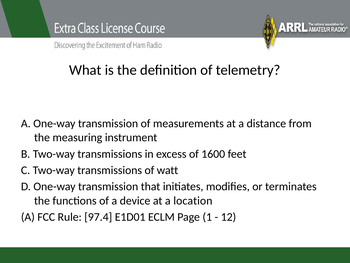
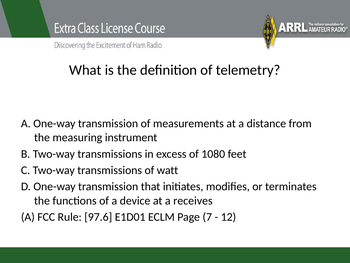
1600: 1600 -> 1080
location: location -> receives
97.4: 97.4 -> 97.6
1: 1 -> 7
